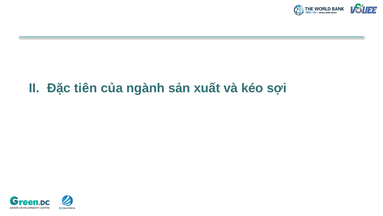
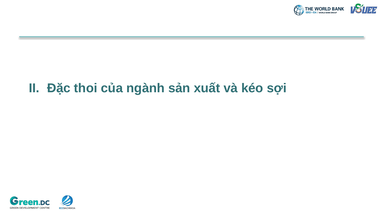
tiên: tiên -> thoi
